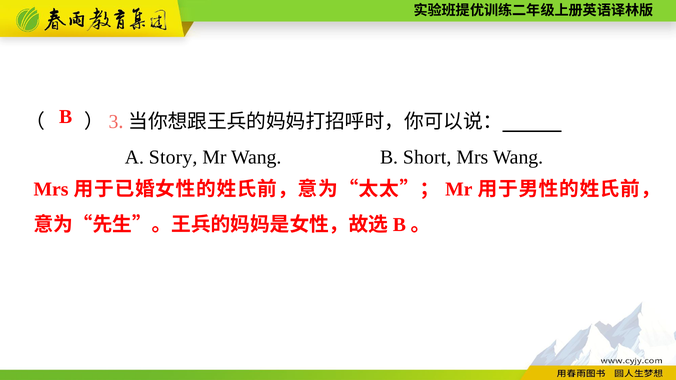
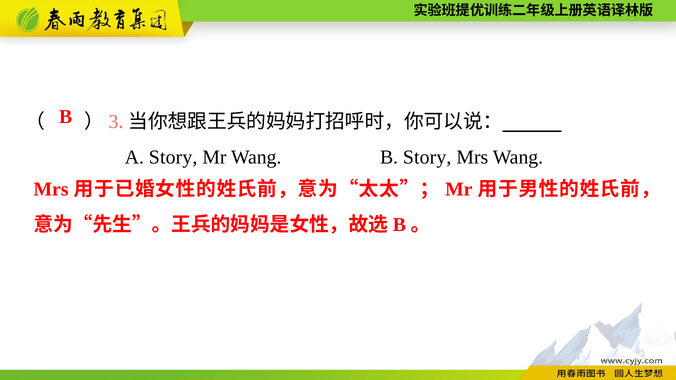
B Short: Short -> Story
